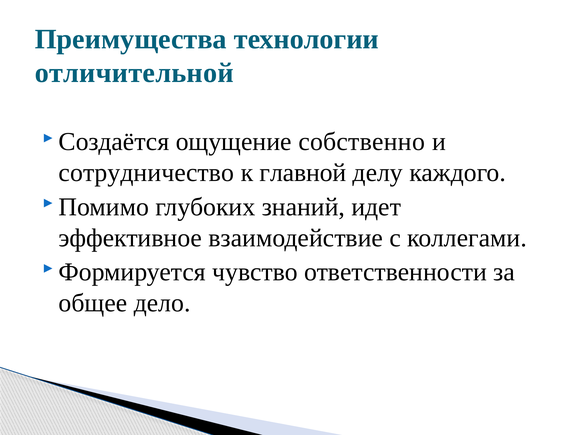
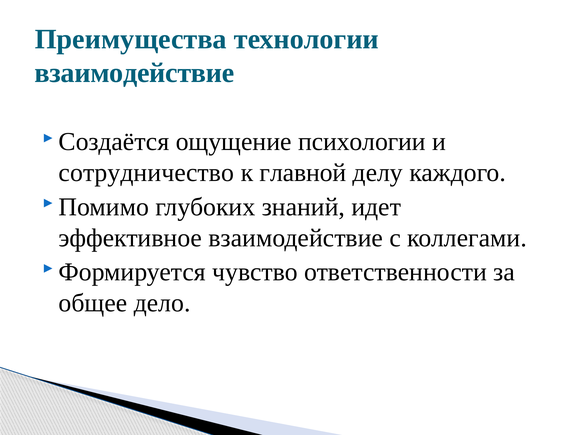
отличительной at (134, 73): отличительной -> взаимодействие
собственно: собственно -> психологии
